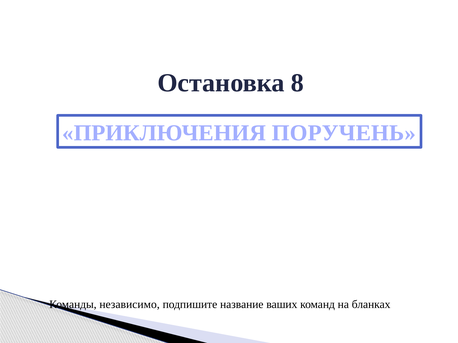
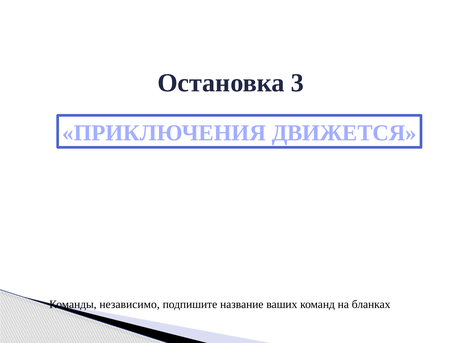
8: 8 -> 3
ПОРУЧЕНЬ: ПОРУЧЕНЬ -> ДВИЖЕТСЯ
